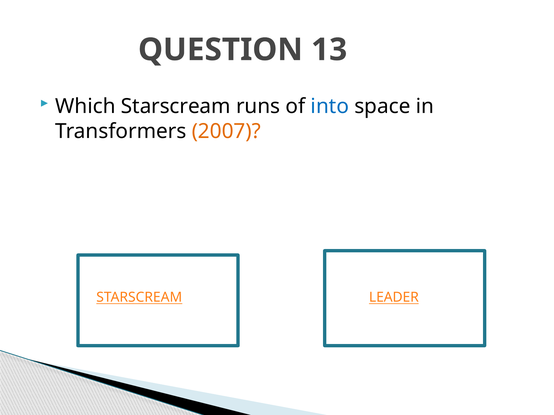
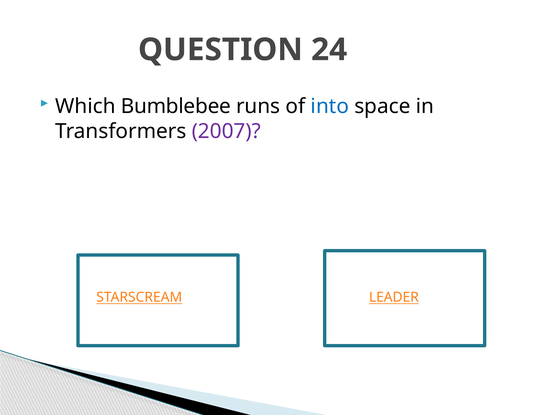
13: 13 -> 24
Which Starscream: Starscream -> Bumblebee
2007 colour: orange -> purple
